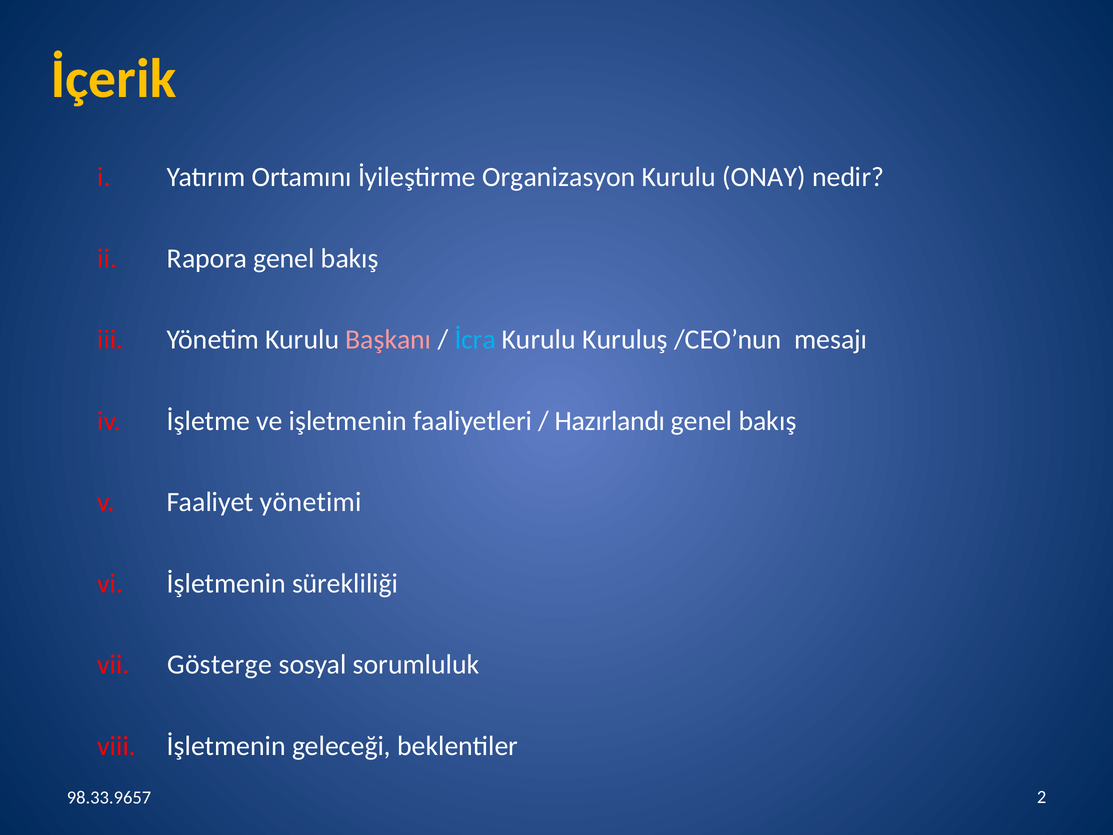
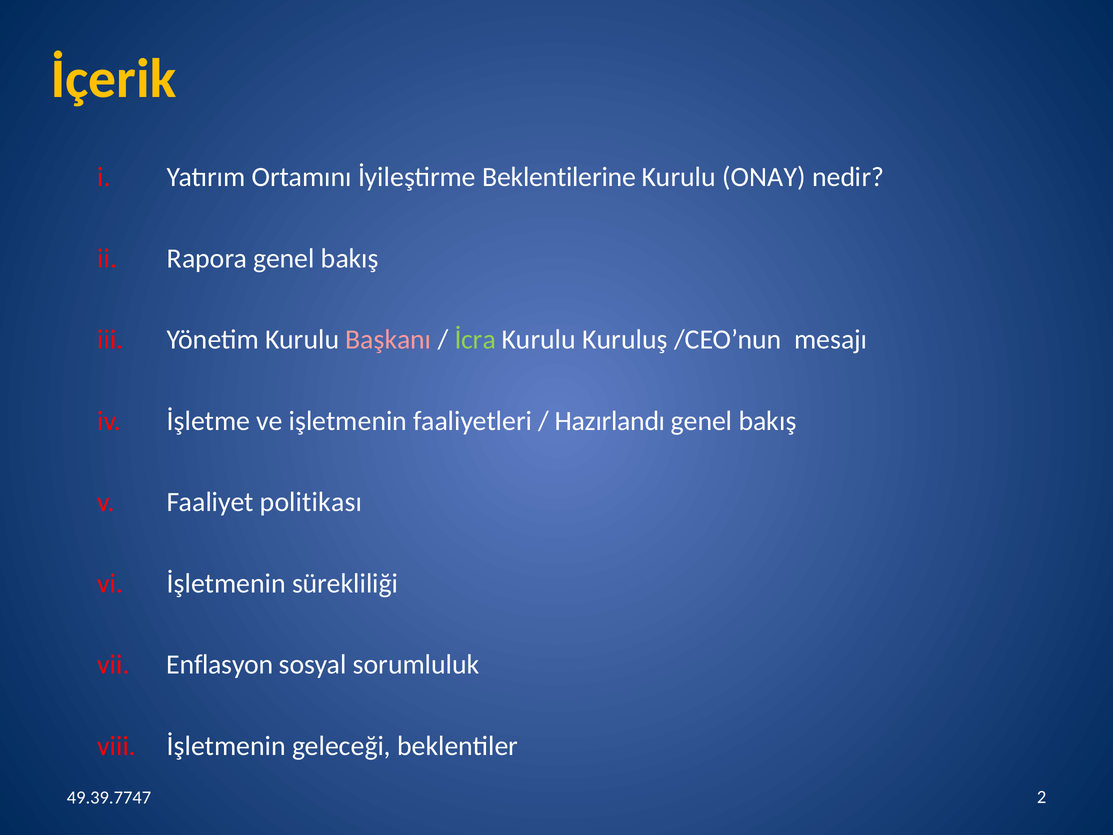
Organizasyon: Organizasyon -> Beklentilerine
İcra colour: light blue -> light green
yönetimi: yönetimi -> politikası
Gösterge: Gösterge -> Enflasyon
98.33.9657: 98.33.9657 -> 49.39.7747
